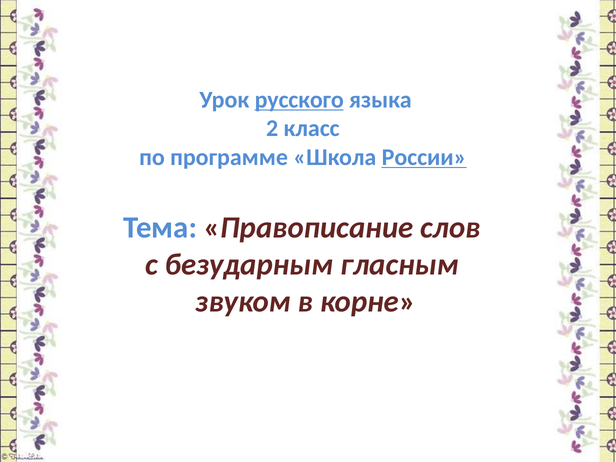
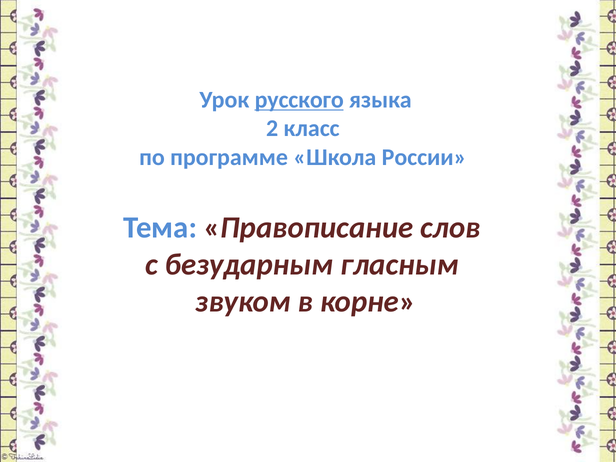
России underline: present -> none
